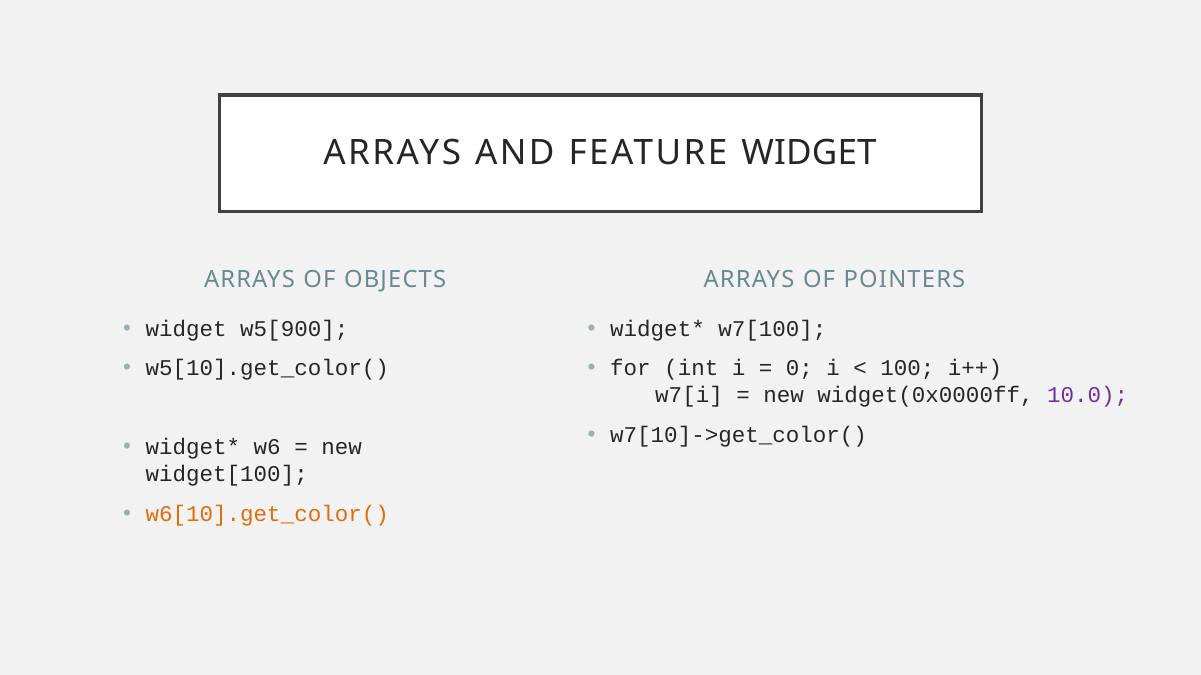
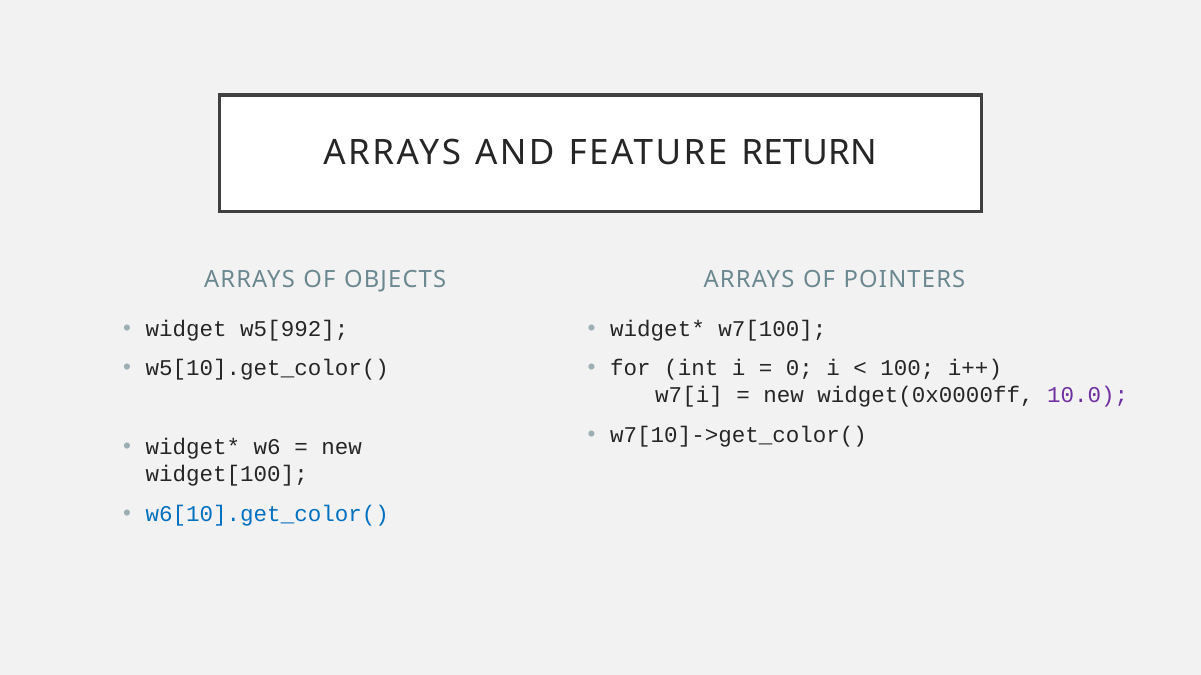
FEATURE WIDGET: WIDGET -> RETURN
w5[900: w5[900 -> w5[992
w6[10].get_color( colour: orange -> blue
